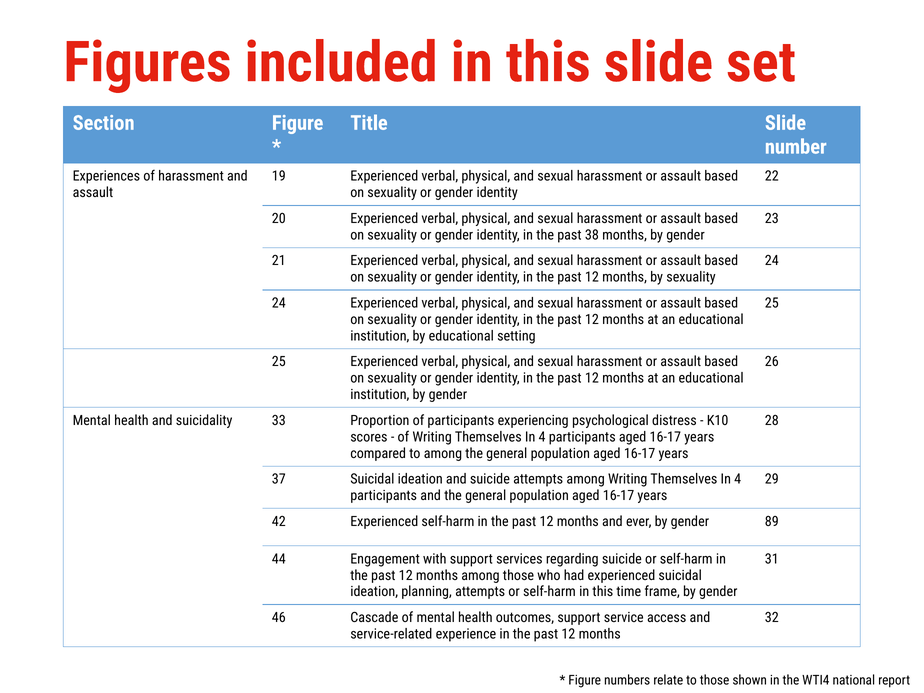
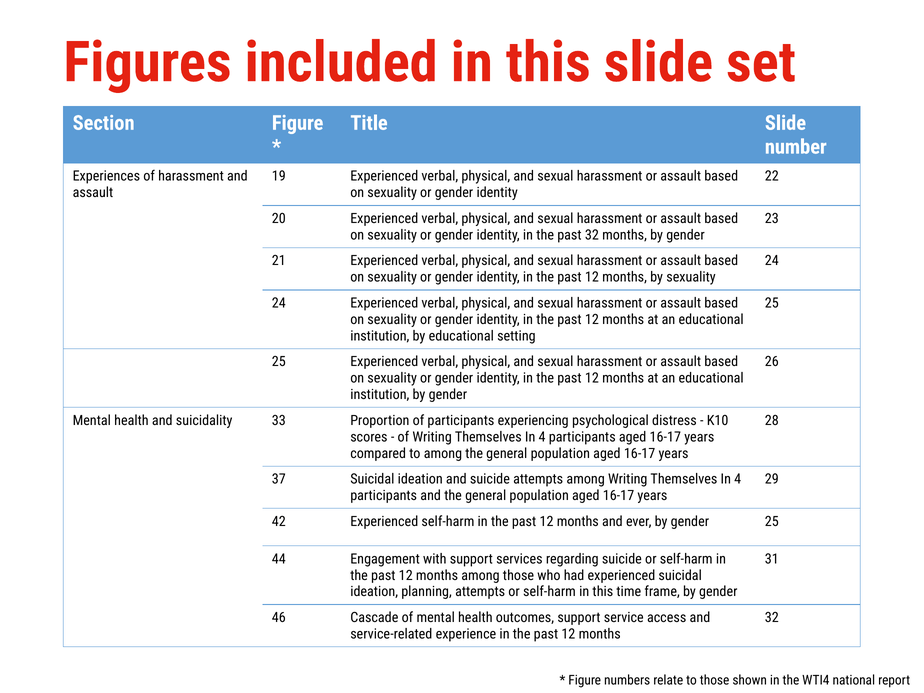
past 38: 38 -> 32
gender 89: 89 -> 25
